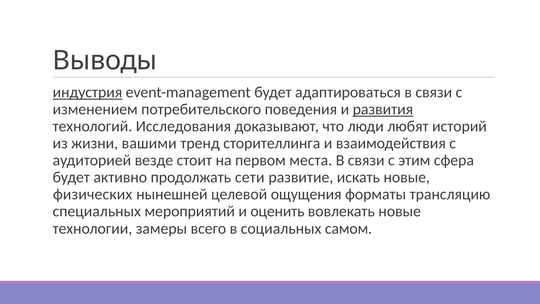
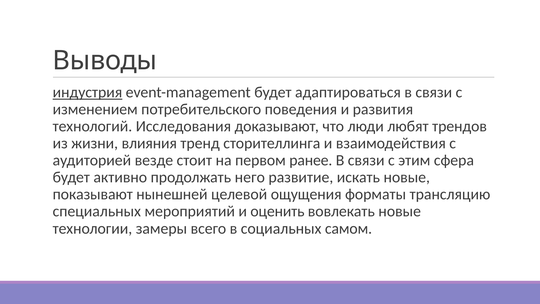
развития underline: present -> none
историй: историй -> трендов
вашими: вашими -> влияния
места: места -> ранее
сети: сети -> него
физических: физических -> показывают
